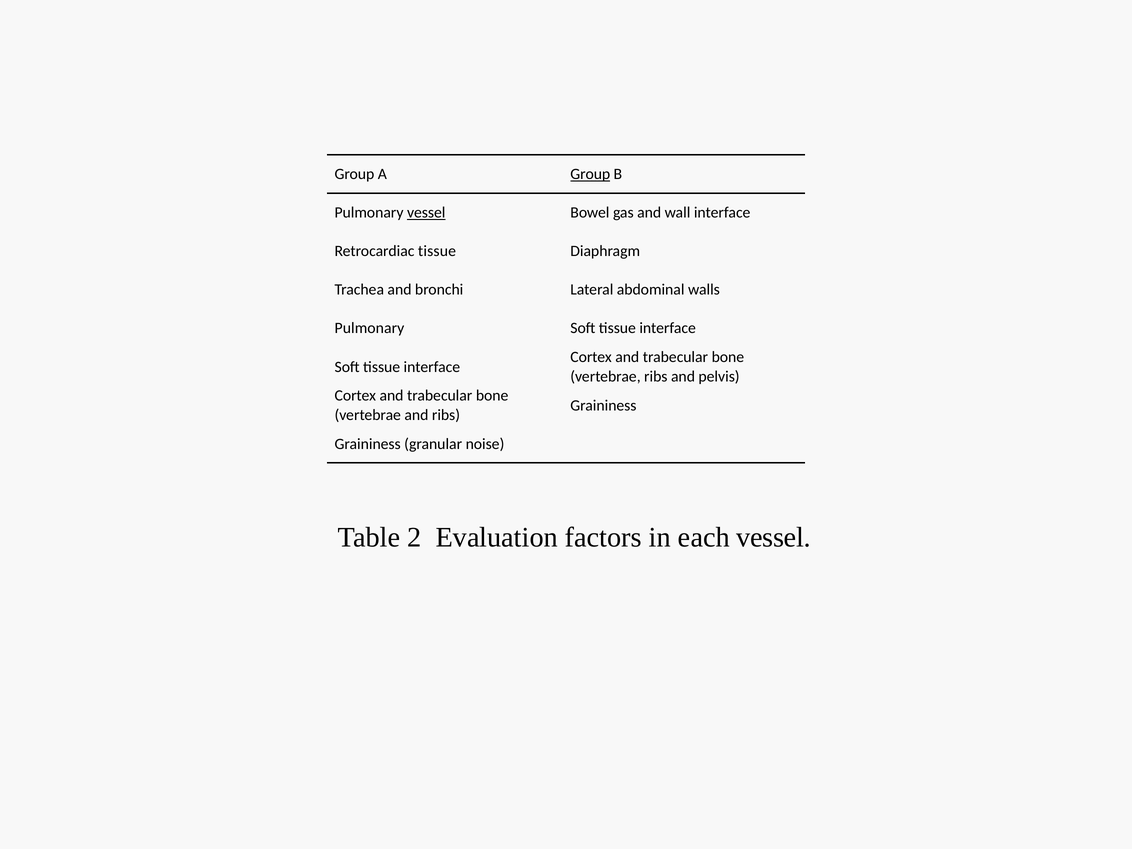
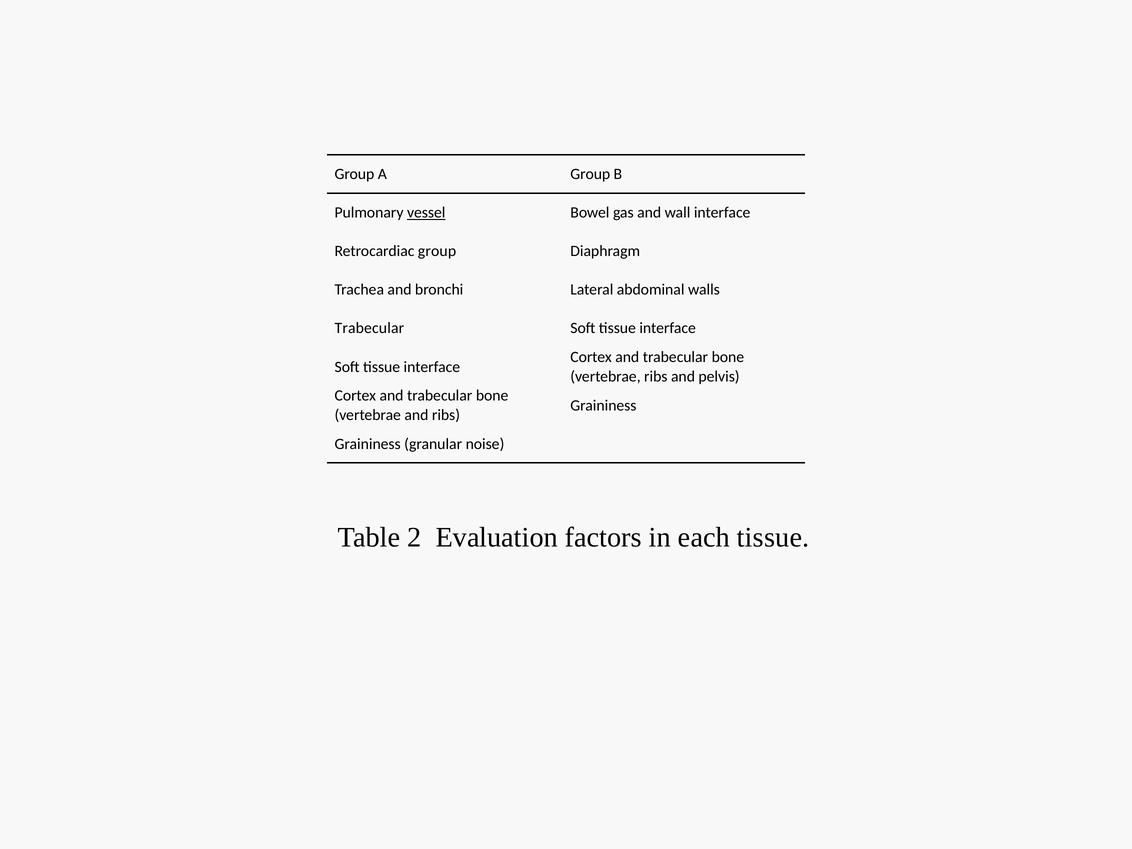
Group at (590, 174) underline: present -> none
Retrocardiac tissue: tissue -> group
Pulmonary at (369, 328): Pulmonary -> Trabecular
each vessel: vessel -> tissue
